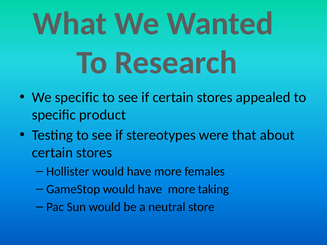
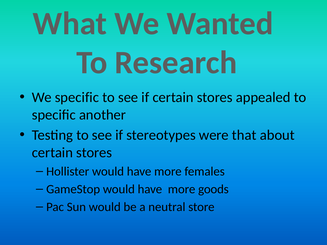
product: product -> another
taking: taking -> goods
